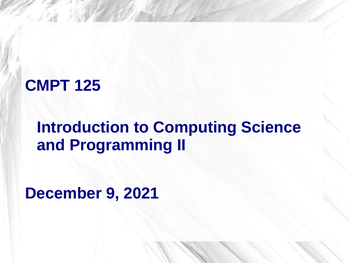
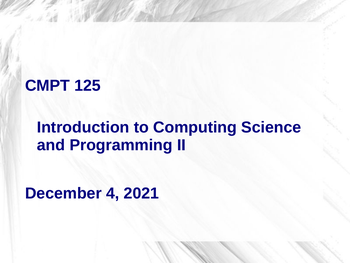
9: 9 -> 4
